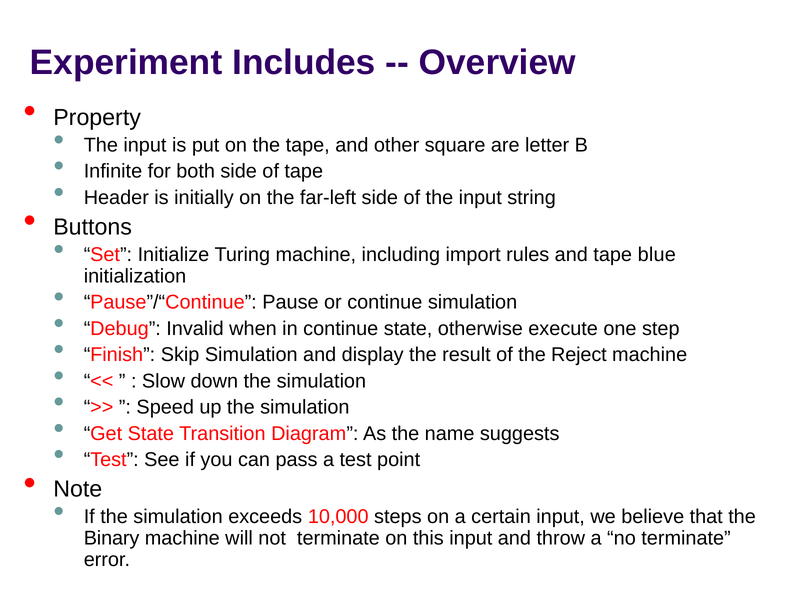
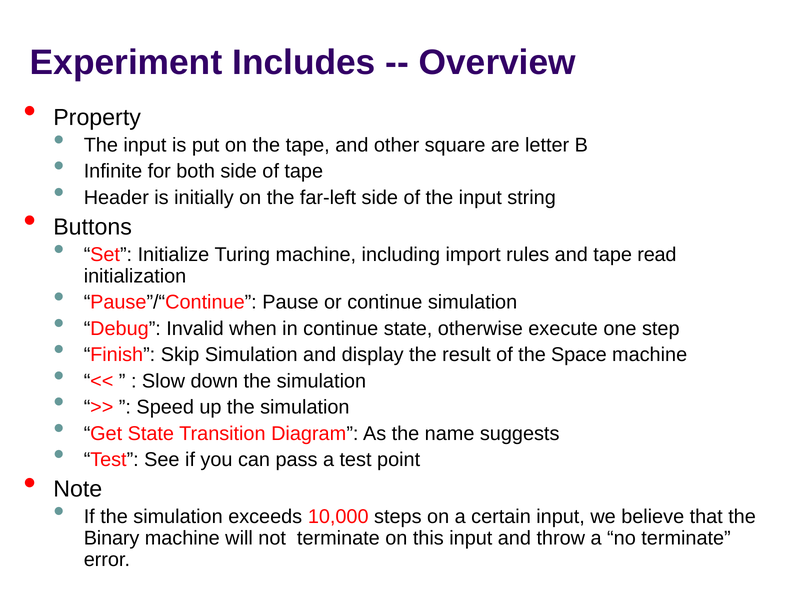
blue: blue -> read
Reject: Reject -> Space
